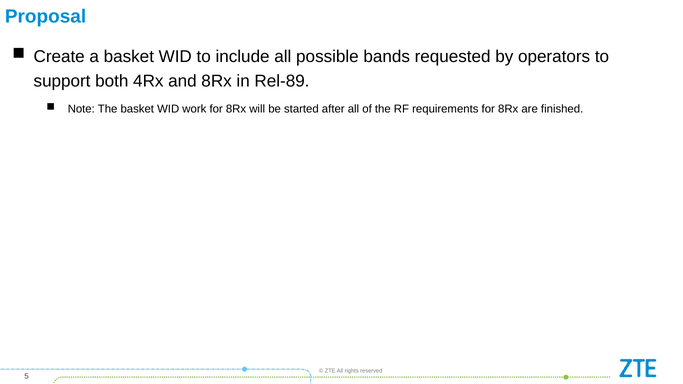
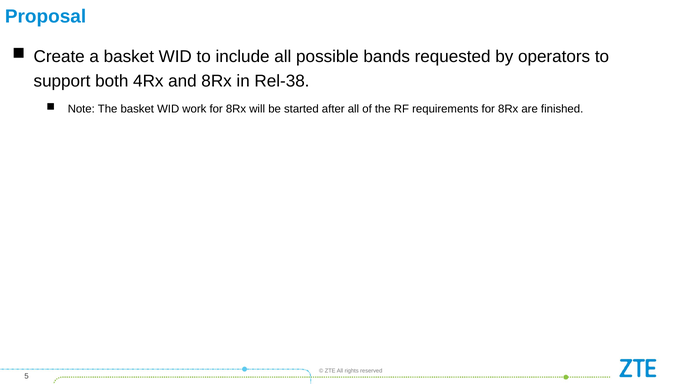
Rel-89: Rel-89 -> Rel-38
